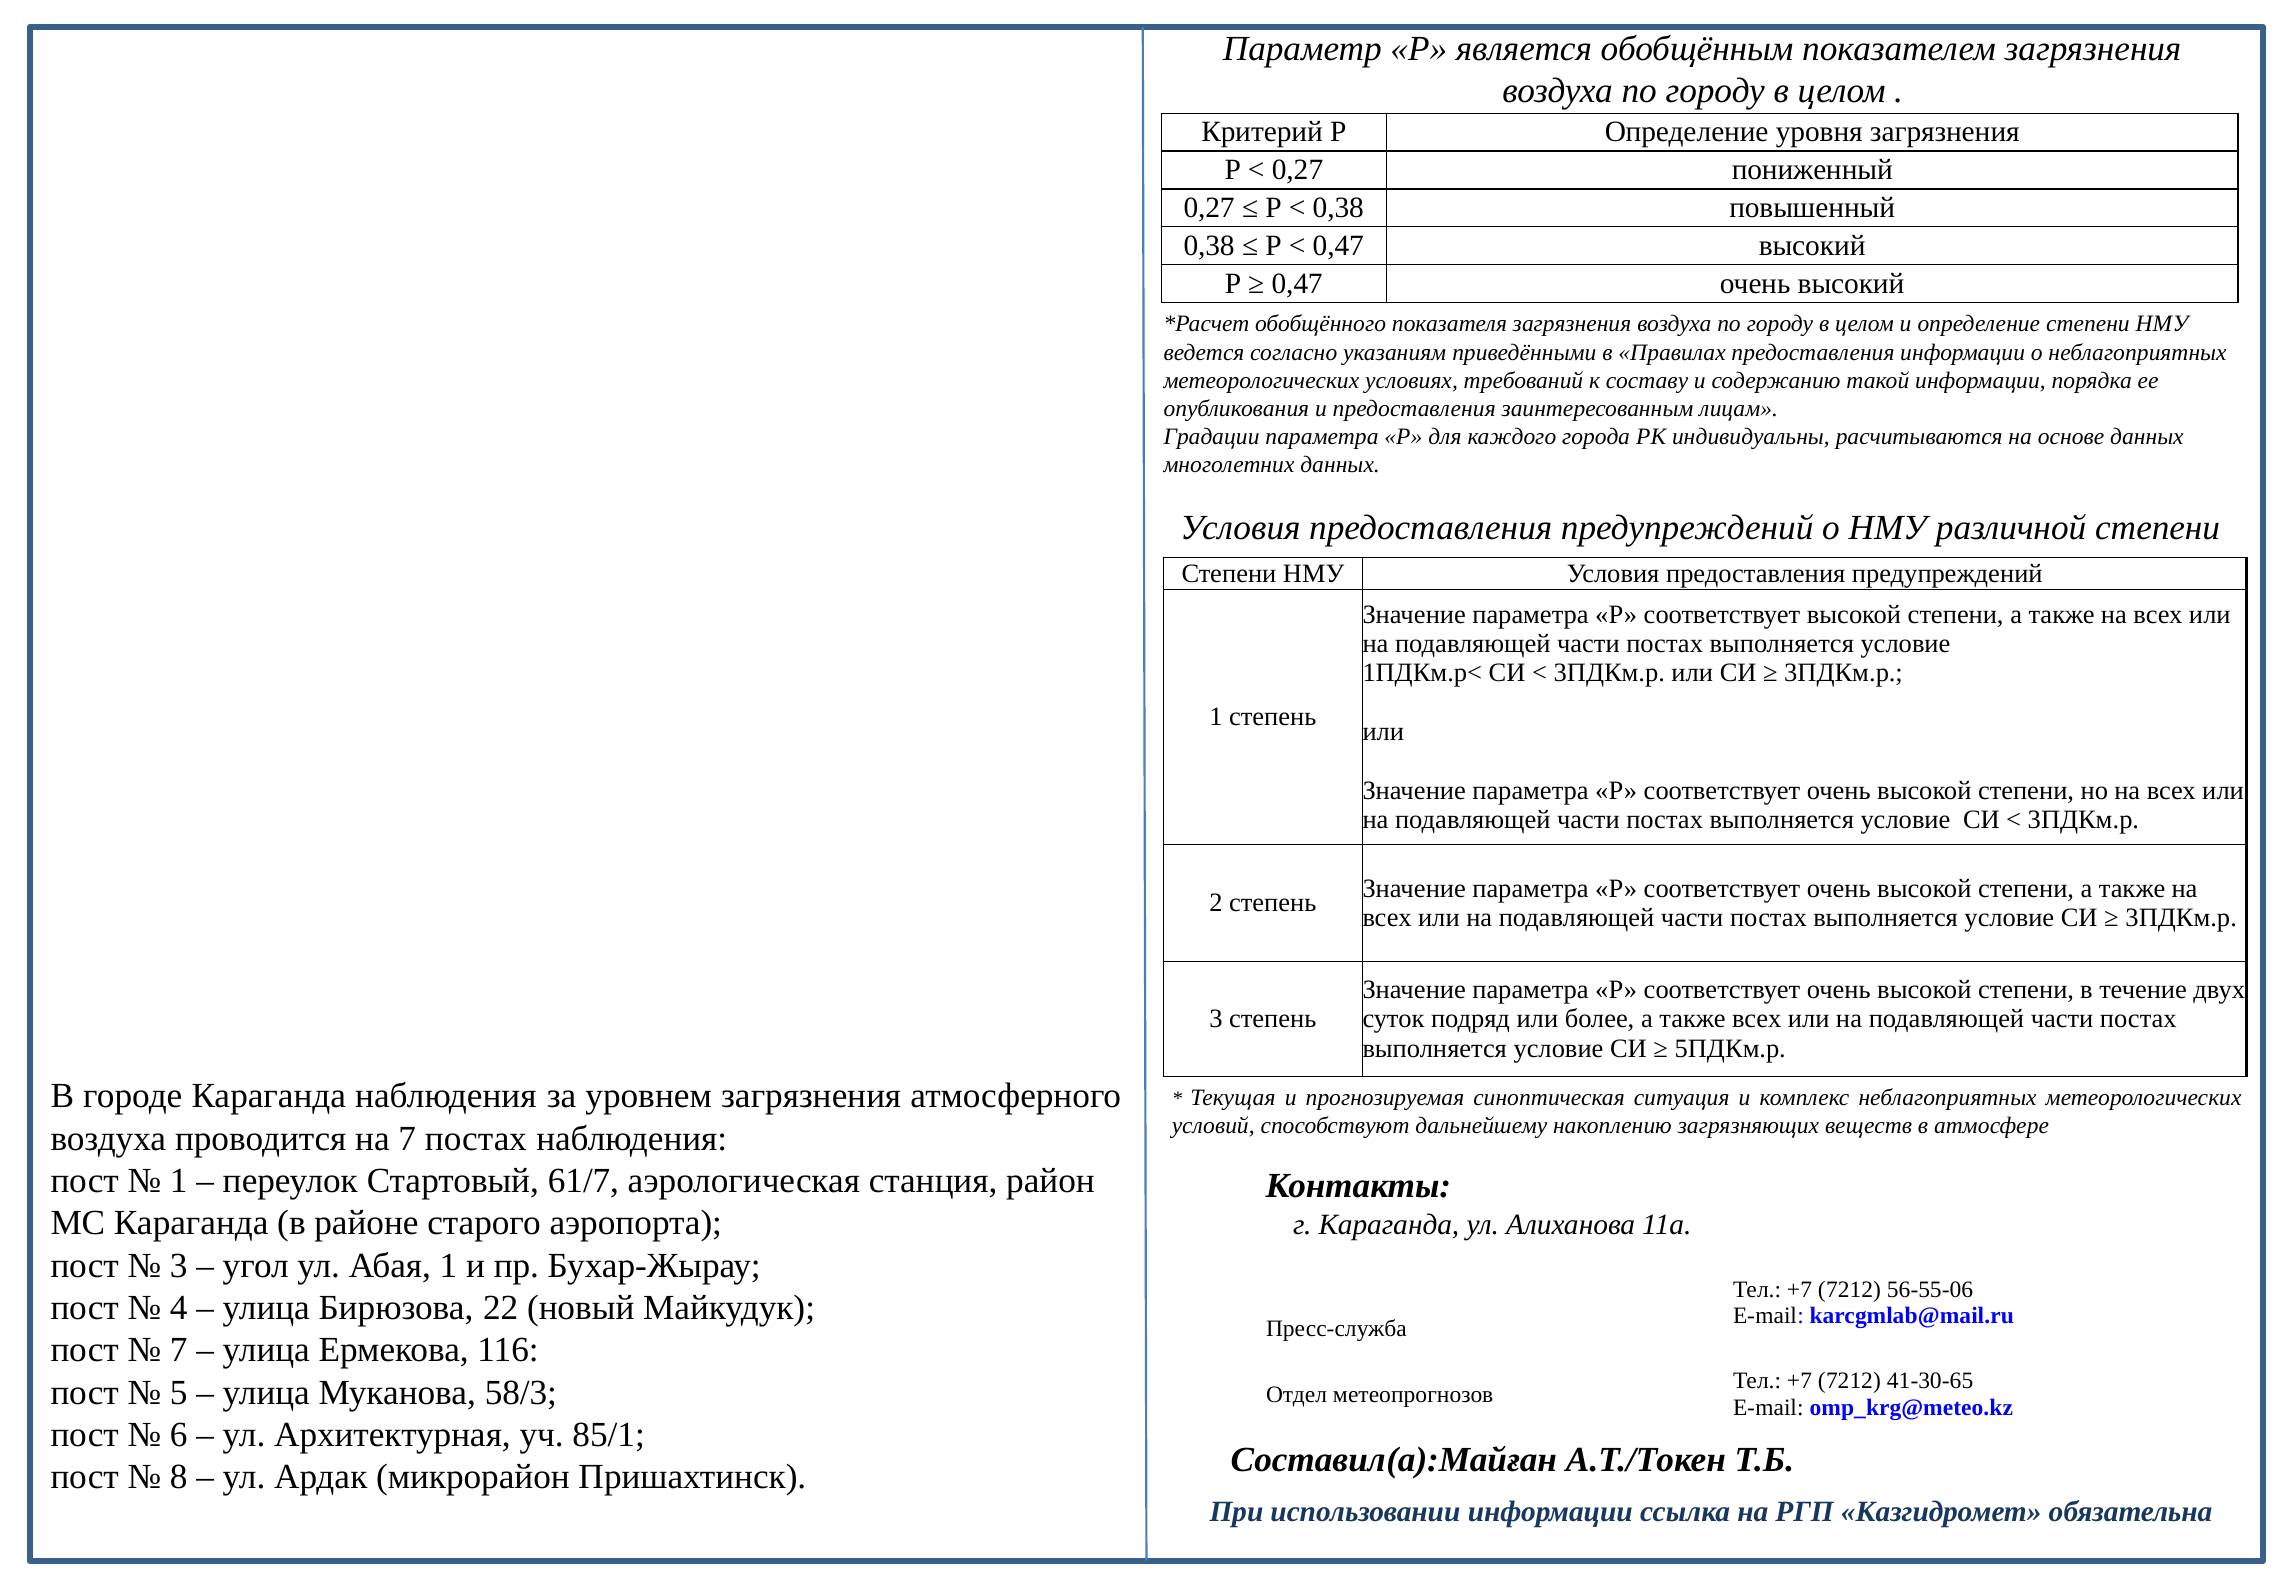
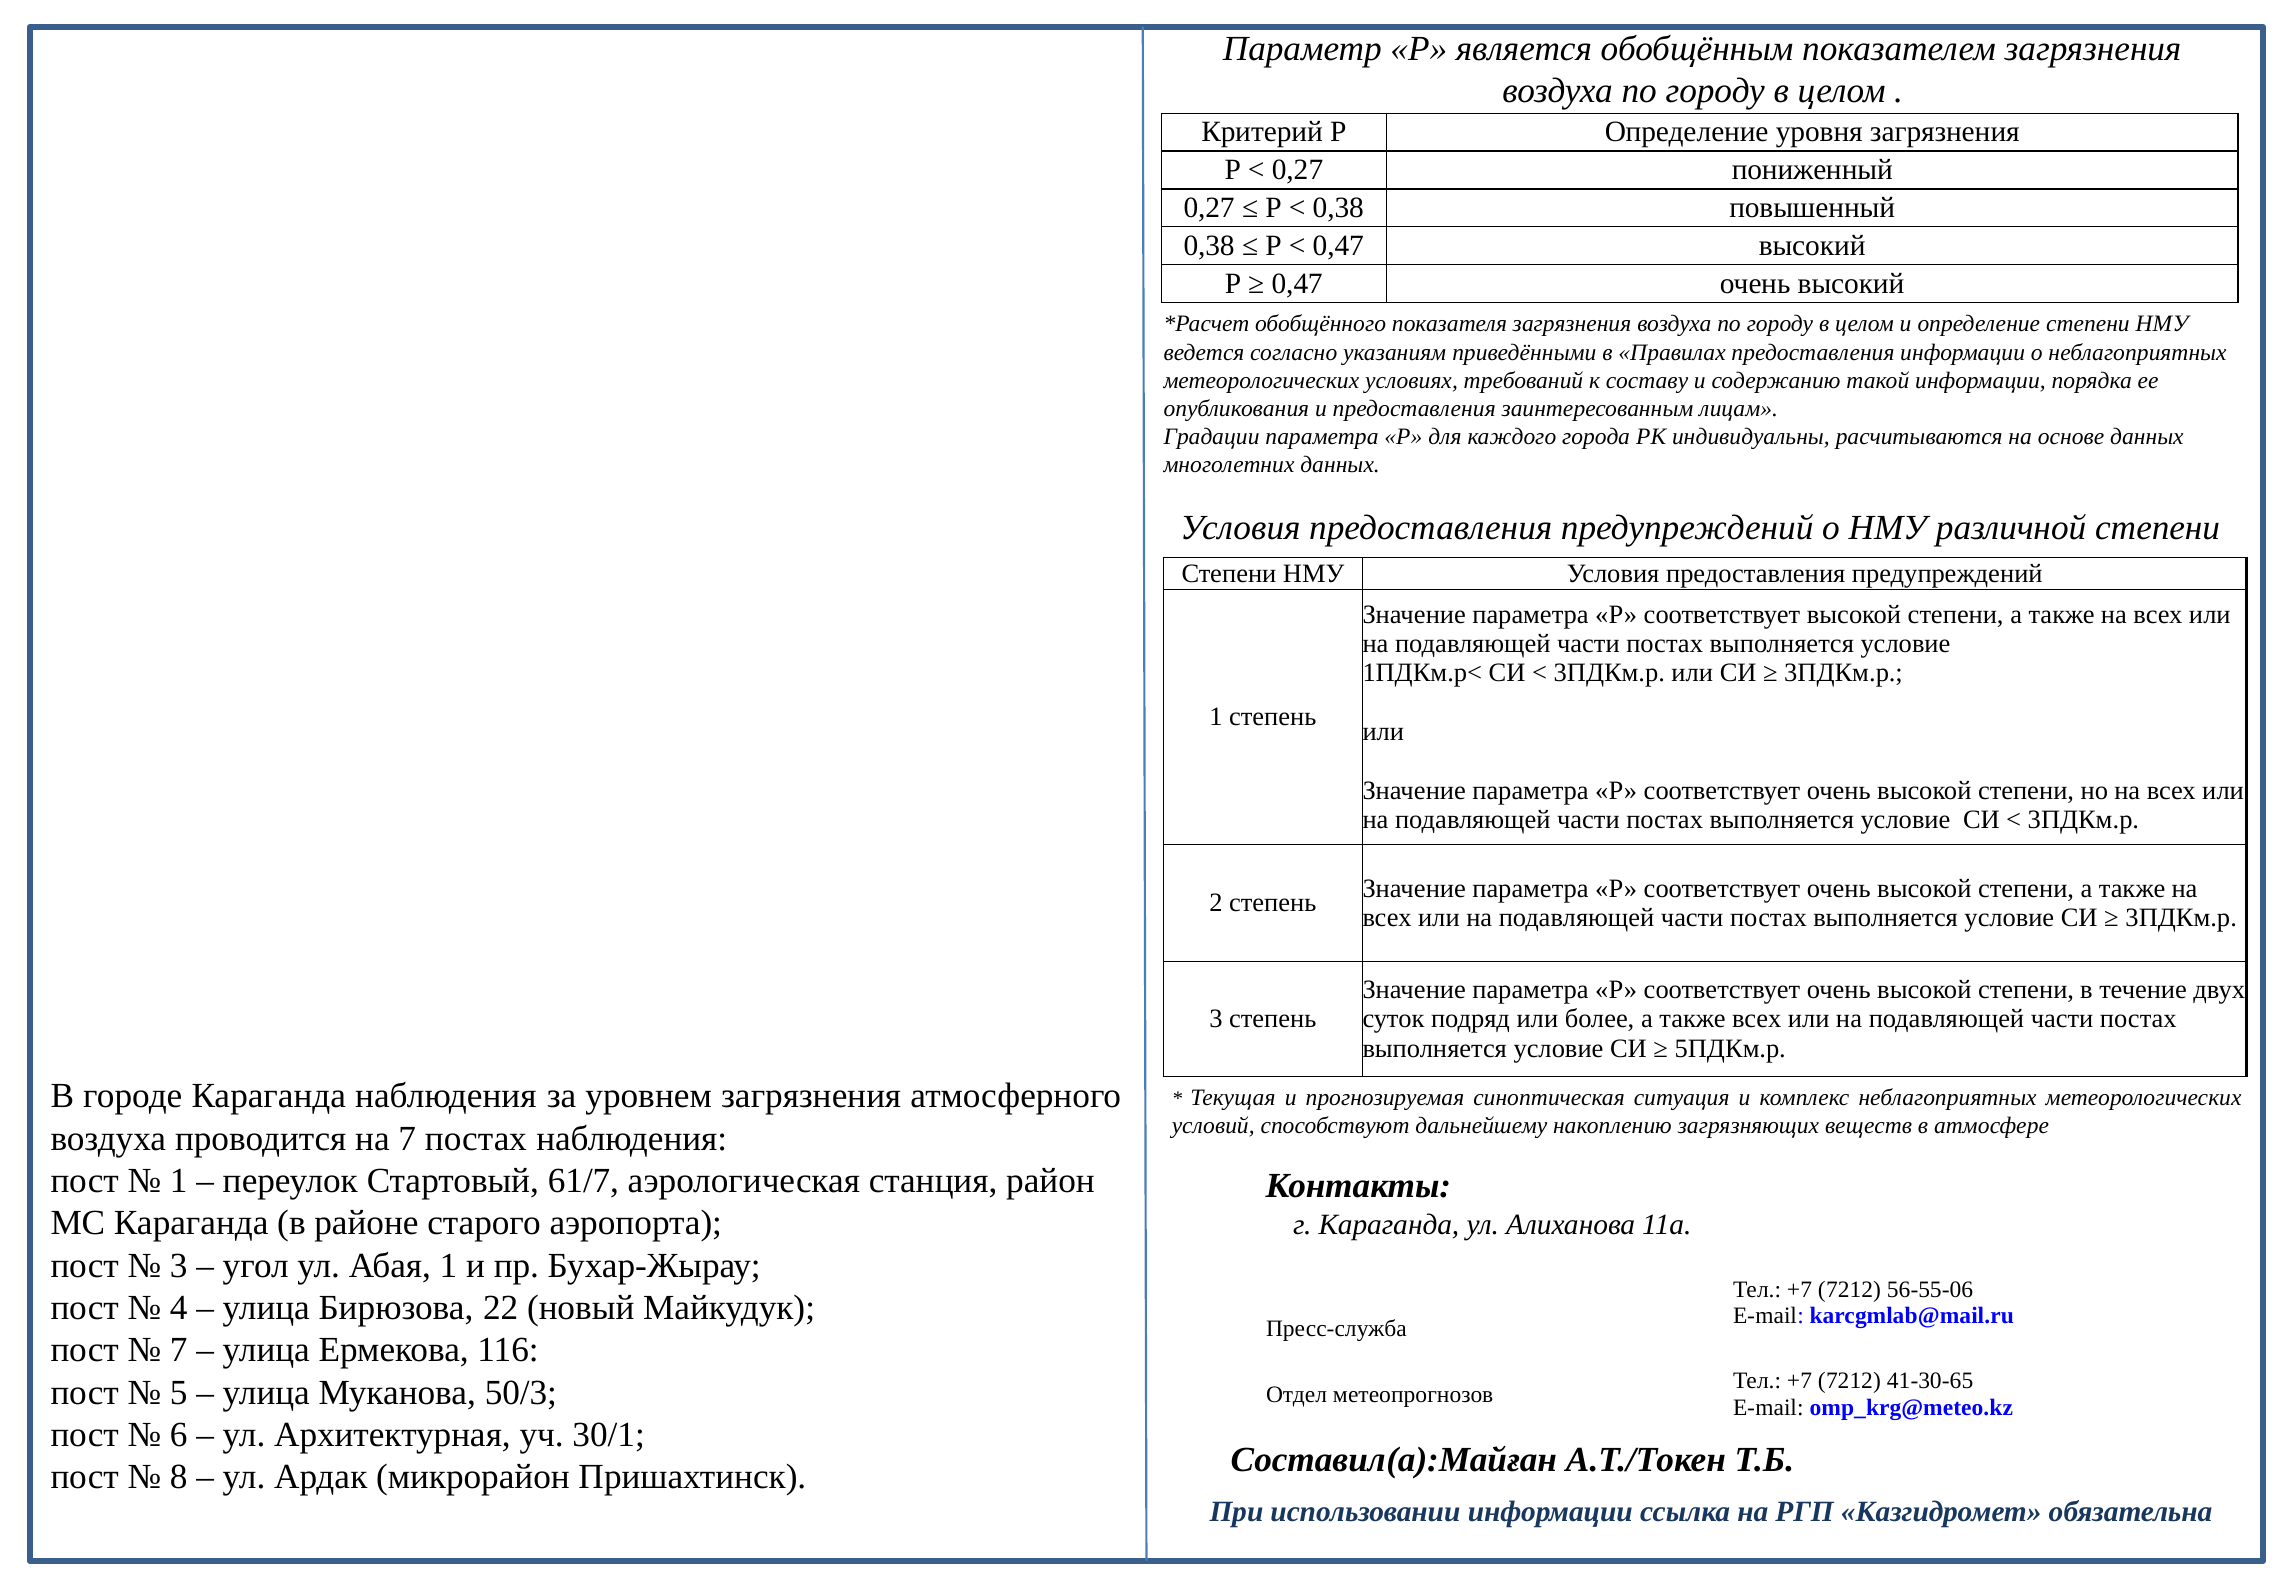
58/3: 58/3 -> 50/3
85/1: 85/1 -> 30/1
